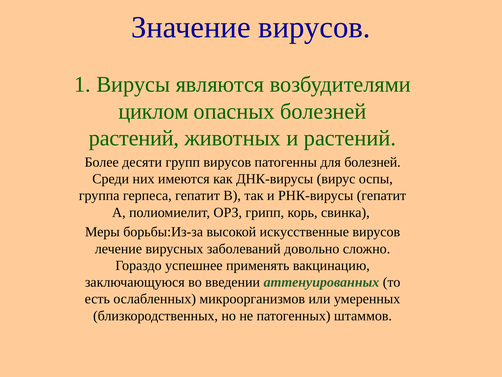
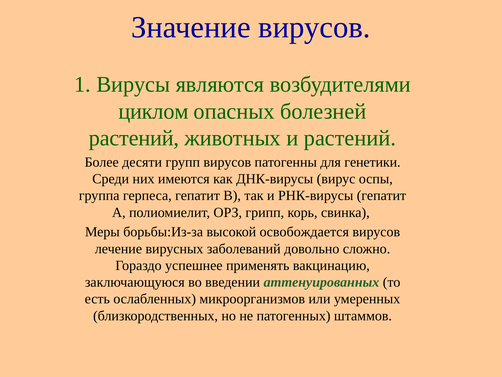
для болезней: болезней -> генетики
искусственные: искусственные -> освобождается
